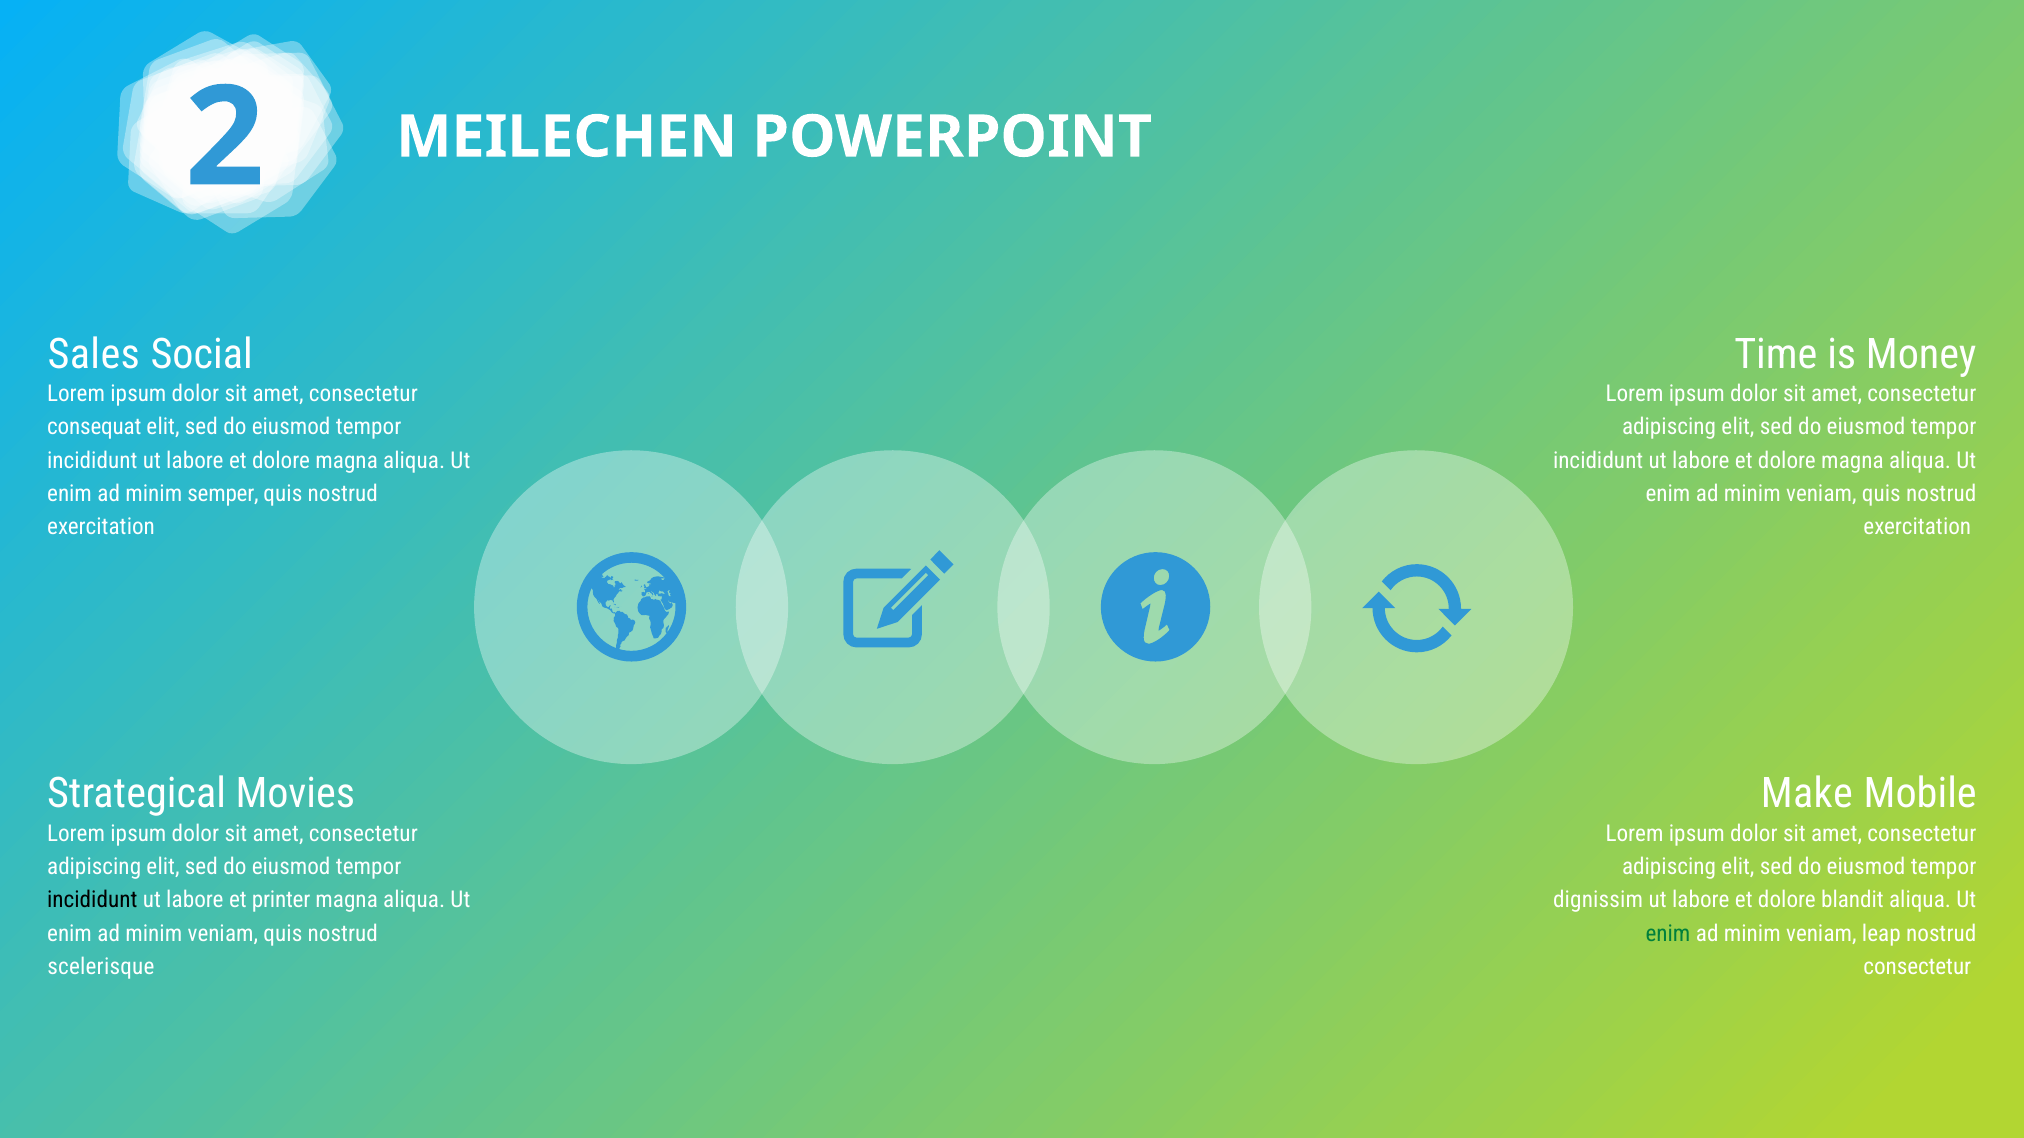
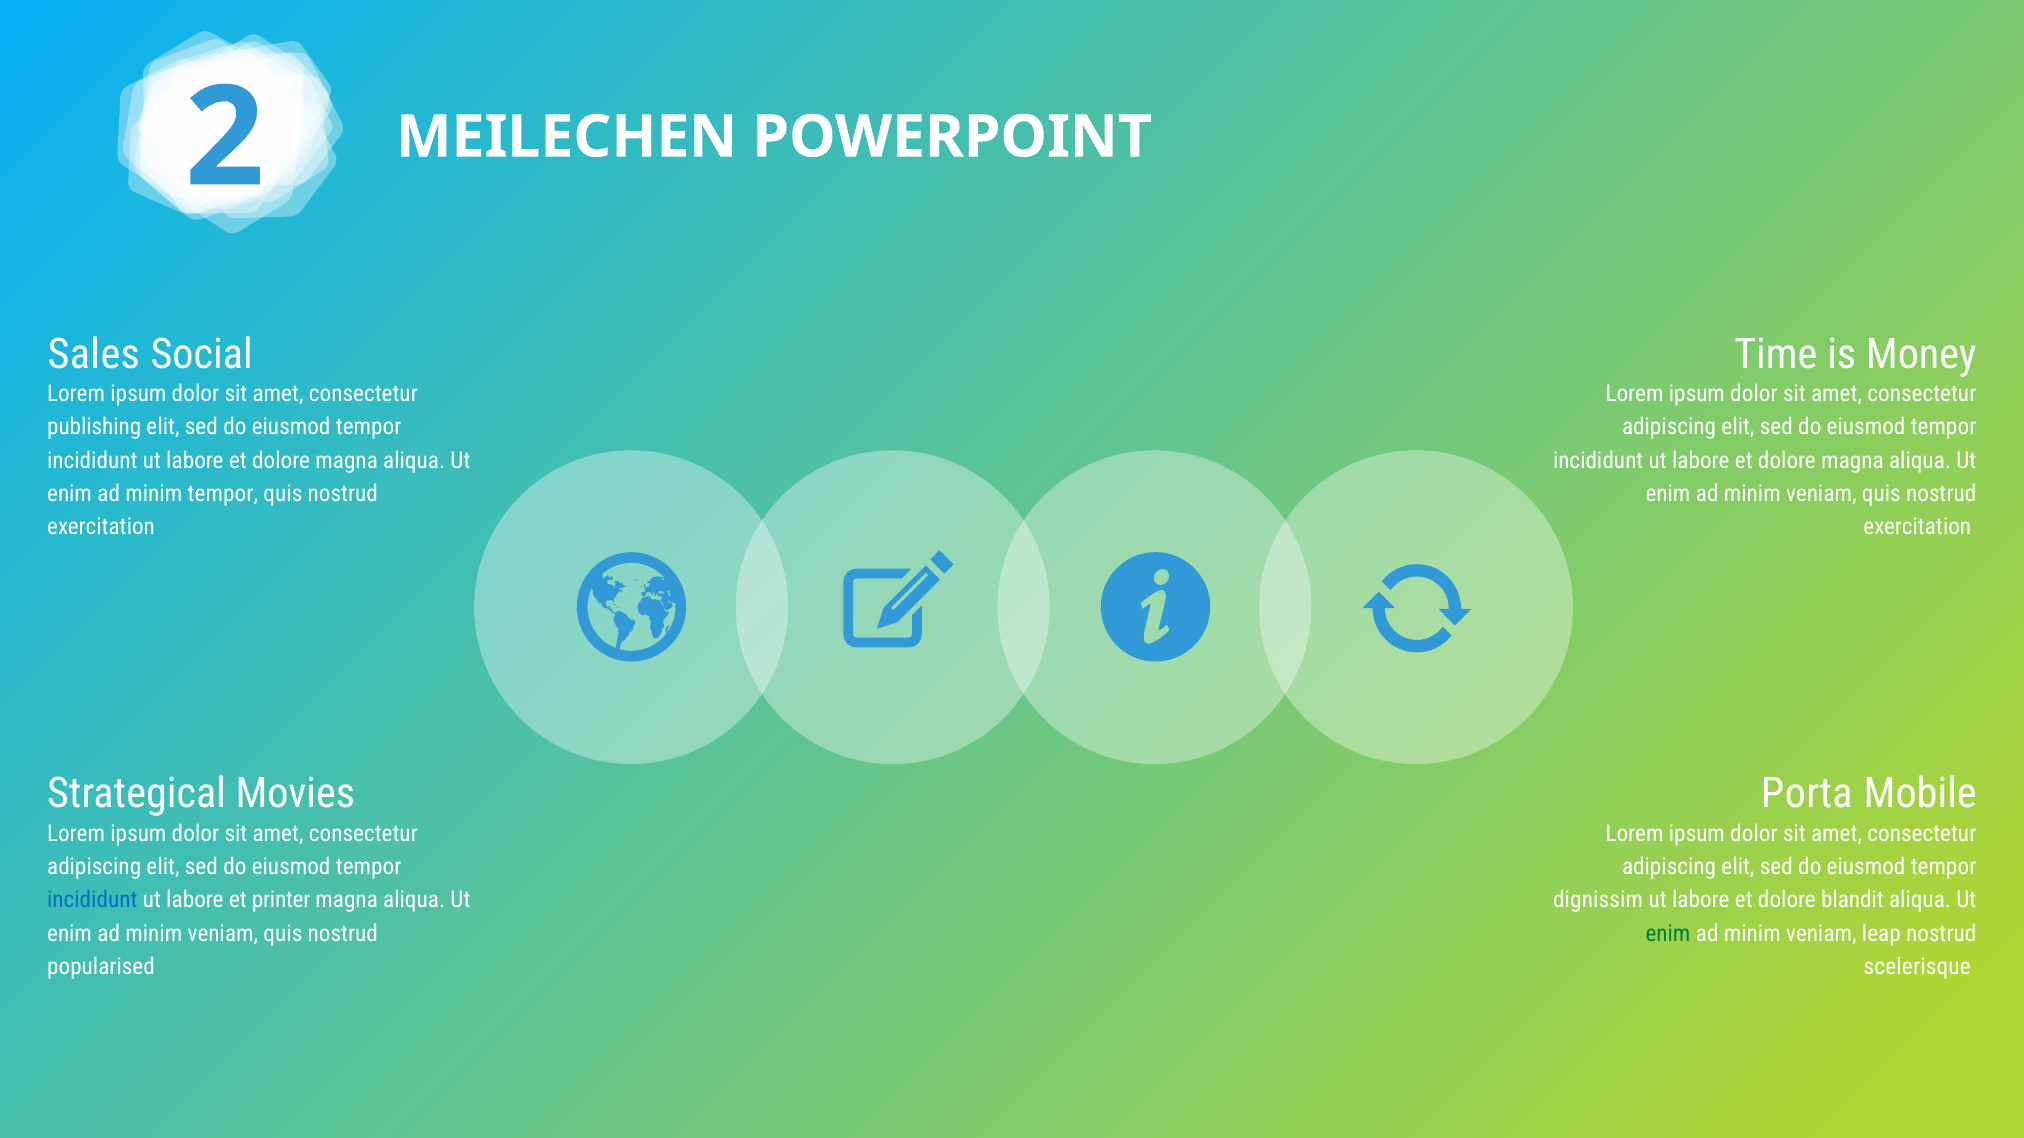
consequat: consequat -> publishing
minim semper: semper -> tempor
Make: Make -> Porta
incididunt at (92, 901) colour: black -> blue
scelerisque: scelerisque -> popularised
consectetur at (1917, 967): consectetur -> scelerisque
